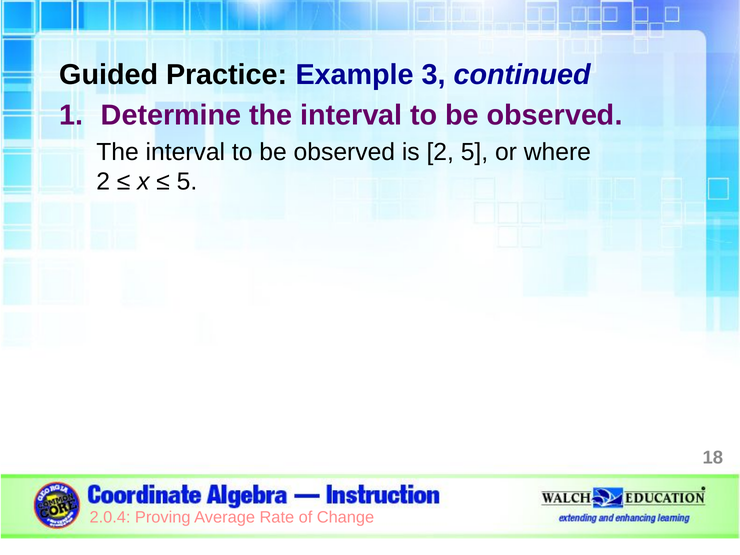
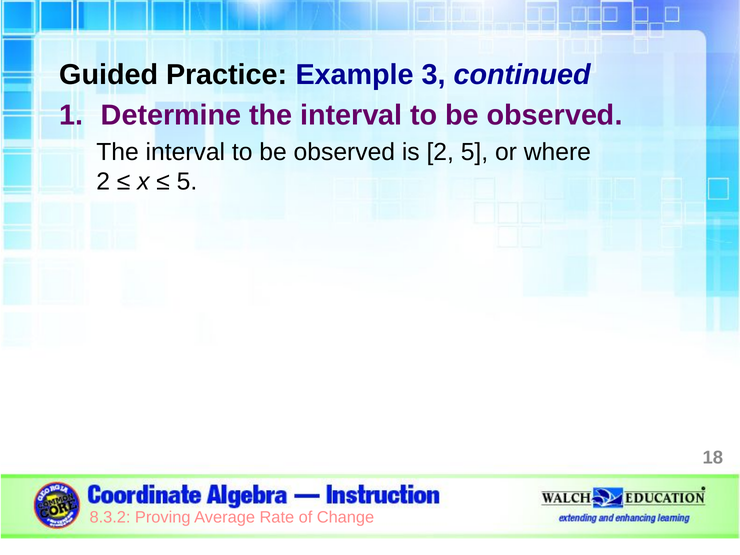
2.0.4: 2.0.4 -> 8.3.2
